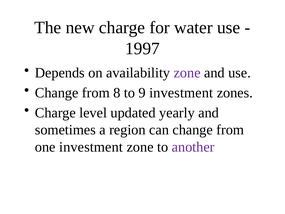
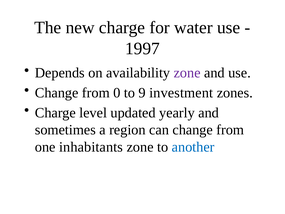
8: 8 -> 0
one investment: investment -> inhabitants
another colour: purple -> blue
